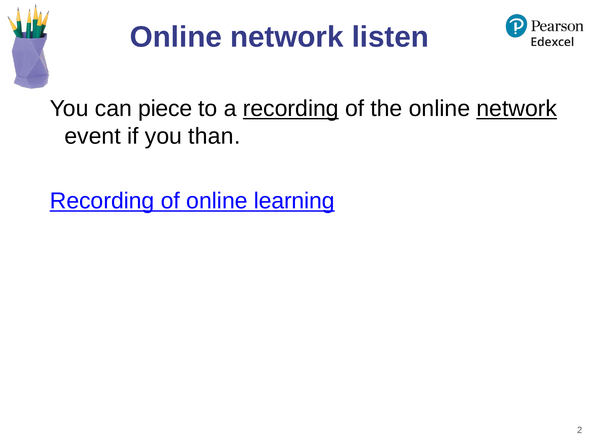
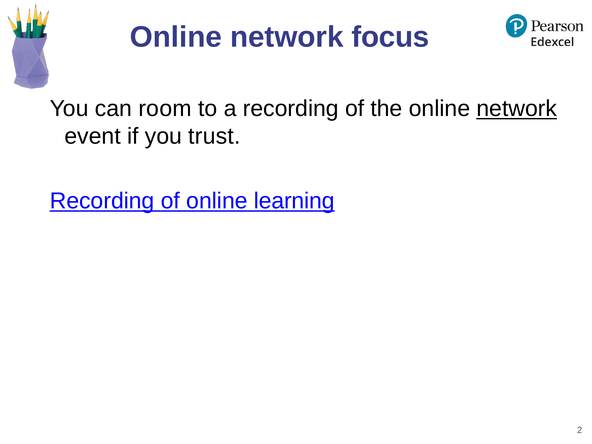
listen: listen -> focus
piece: piece -> room
recording at (291, 109) underline: present -> none
than: than -> trust
